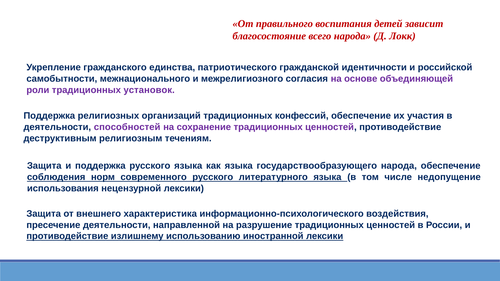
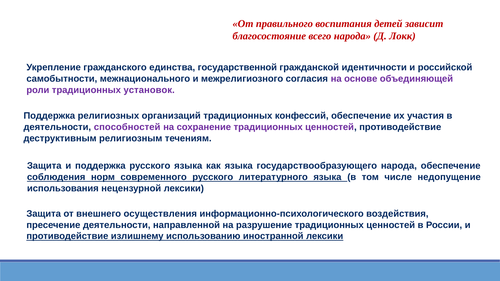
патриотического: патриотического -> государственной
характеристика: характеристика -> осуществления
